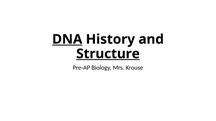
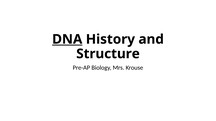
Structure underline: present -> none
